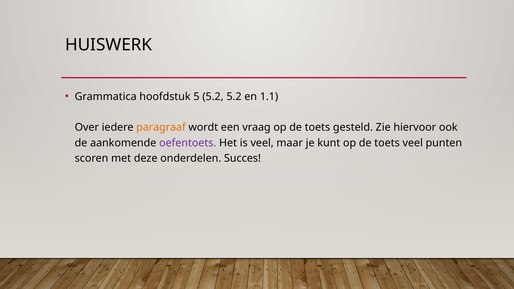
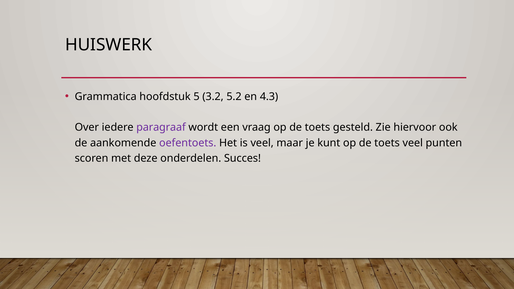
5 5.2: 5.2 -> 3.2
1.1: 1.1 -> 4.3
paragraaf colour: orange -> purple
